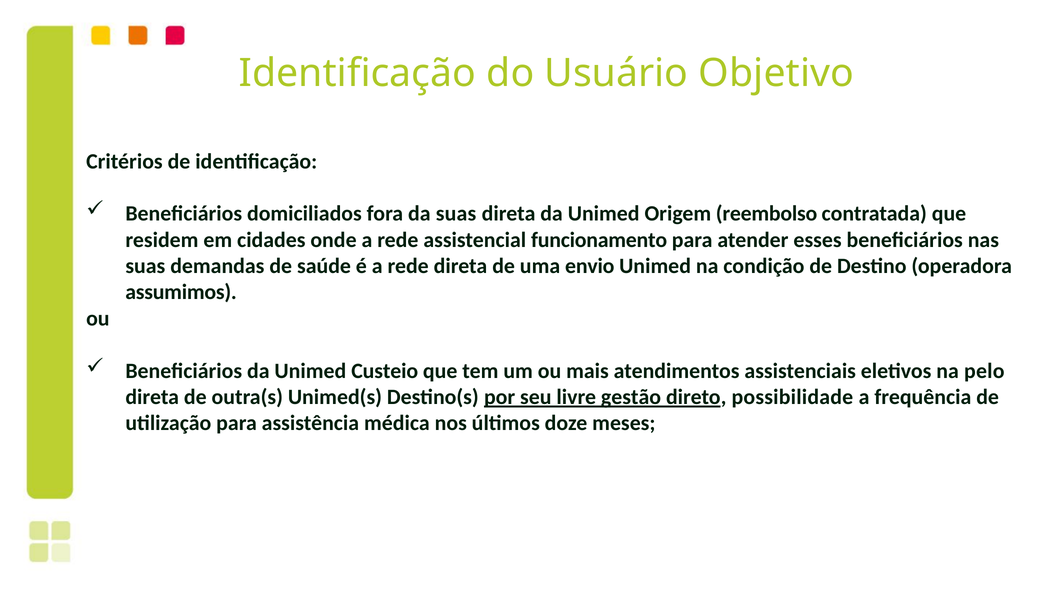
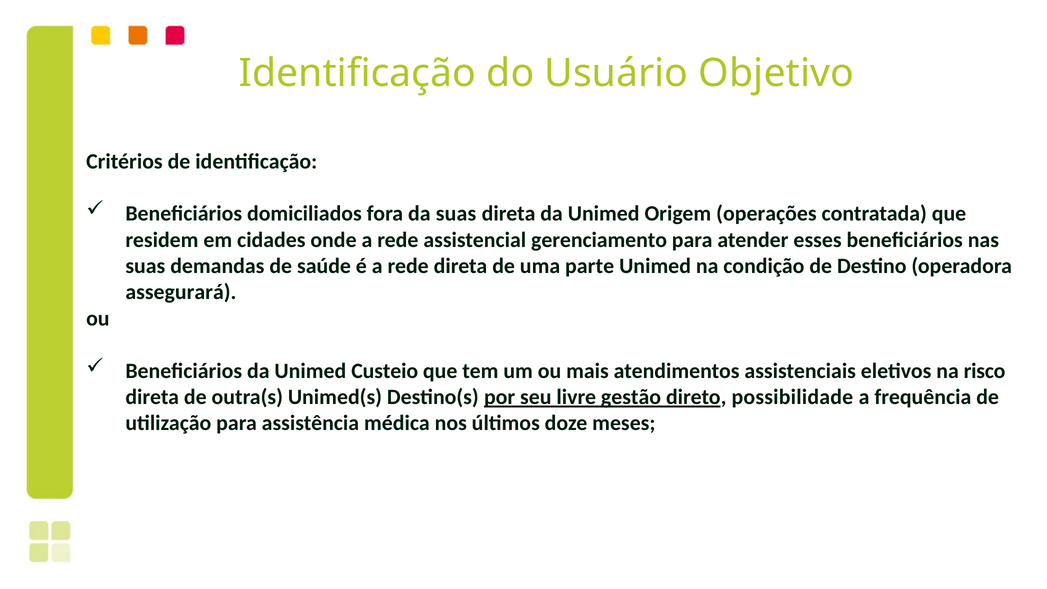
reembolso: reembolso -> operações
funcionamento: funcionamento -> gerenciamento
envio: envio -> parte
assumimos: assumimos -> assegurará
pelo: pelo -> risco
